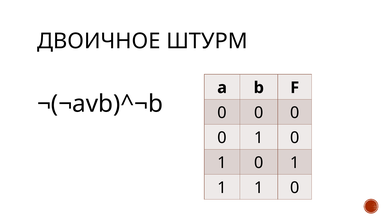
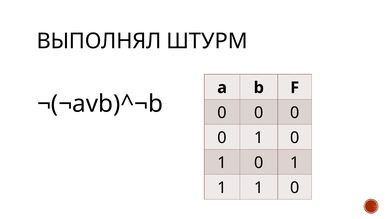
ДВОИЧНОЕ: ДВОИЧНОЕ -> ВЫПОЛНЯЛ
